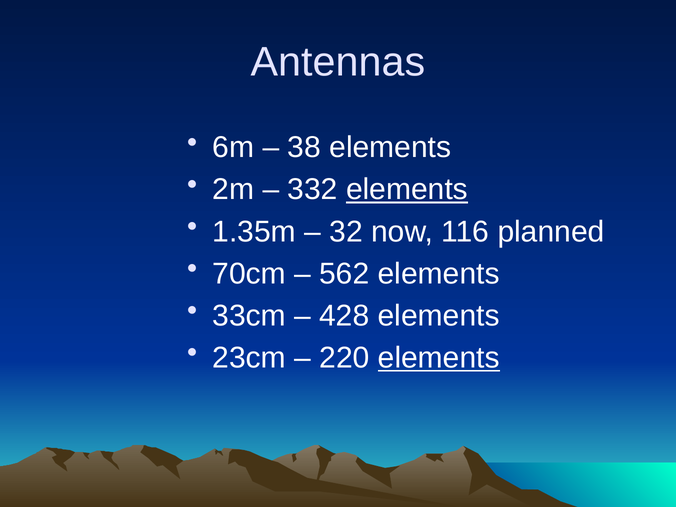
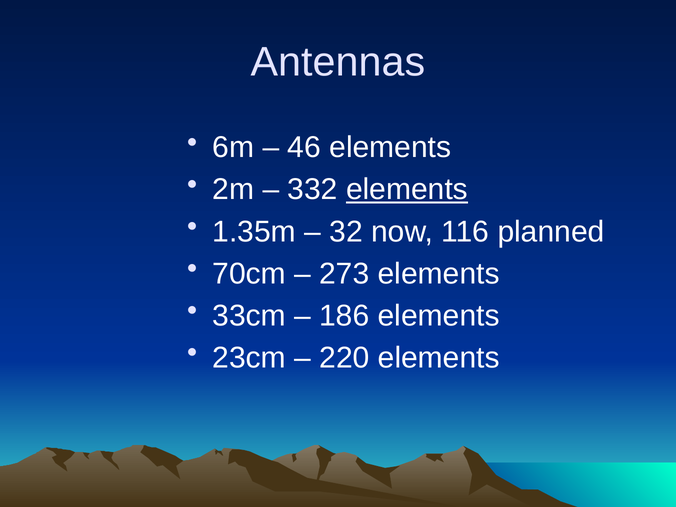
38: 38 -> 46
562: 562 -> 273
428: 428 -> 186
elements at (439, 358) underline: present -> none
